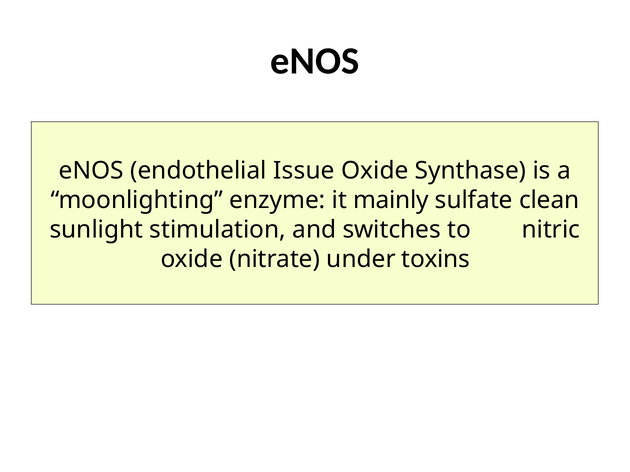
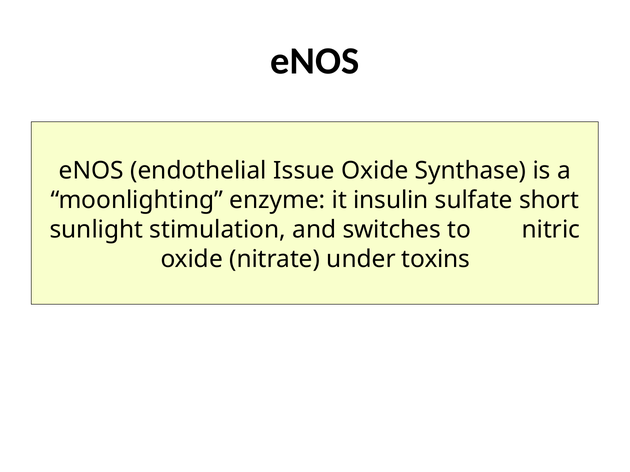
mainly: mainly -> insulin
clean: clean -> short
